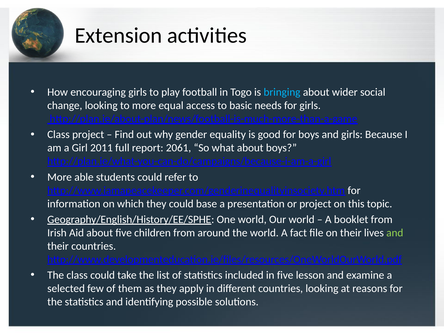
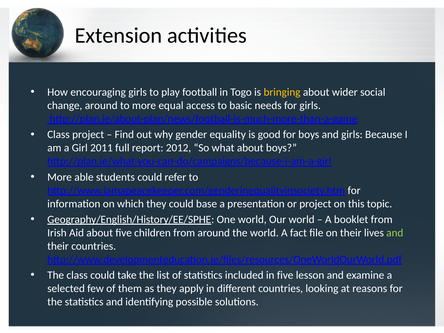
bringing colour: light blue -> yellow
change looking: looking -> around
2061: 2061 -> 2012
